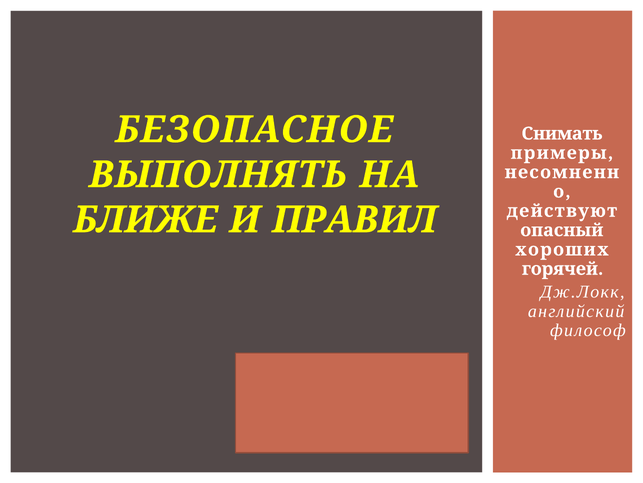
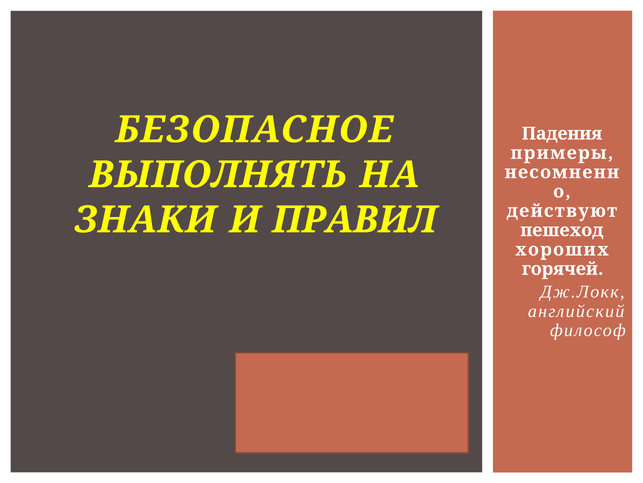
Снимать: Снимать -> Падения
БЛИЖЕ: БЛИЖЕ -> ЗНАКИ
опасный: опасный -> пешеход
